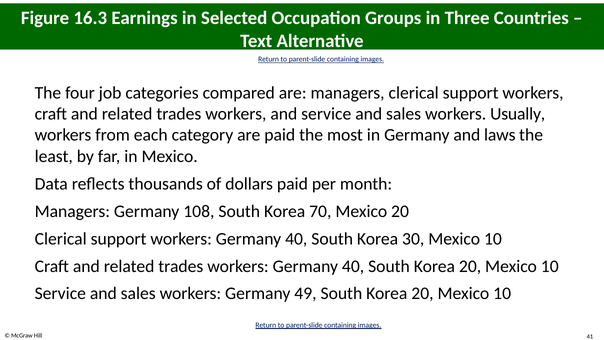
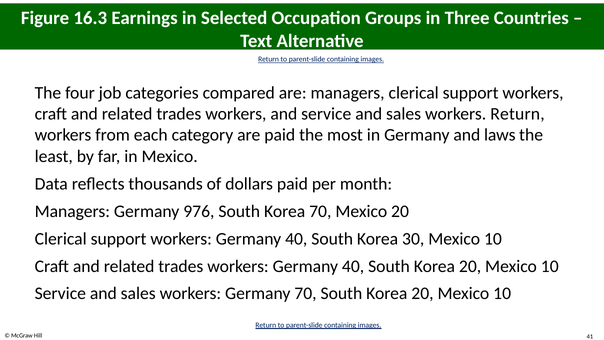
workers Usually: Usually -> Return
108: 108 -> 976
Germany 49: 49 -> 70
